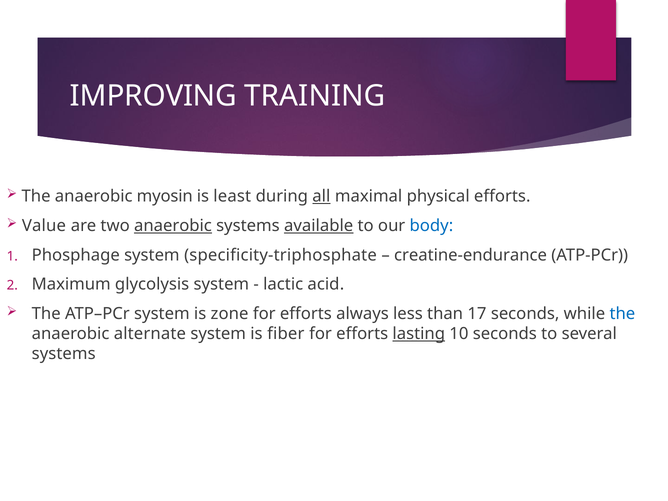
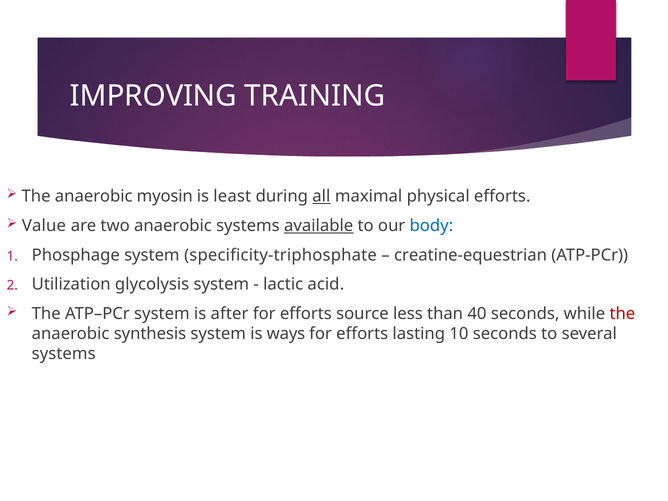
anaerobic at (173, 226) underline: present -> none
creatine-endurance: creatine-endurance -> creatine-equestrian
Maximum: Maximum -> Utilization
zone: zone -> after
always: always -> source
17: 17 -> 40
the at (622, 314) colour: blue -> red
alternate: alternate -> synthesis
fiber: fiber -> ways
lasting underline: present -> none
